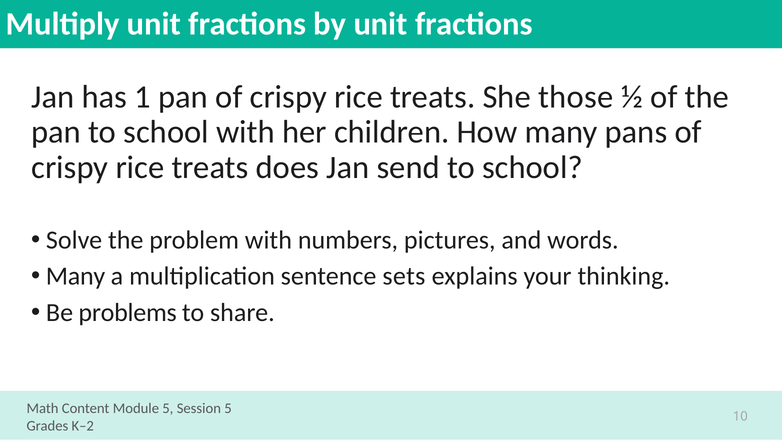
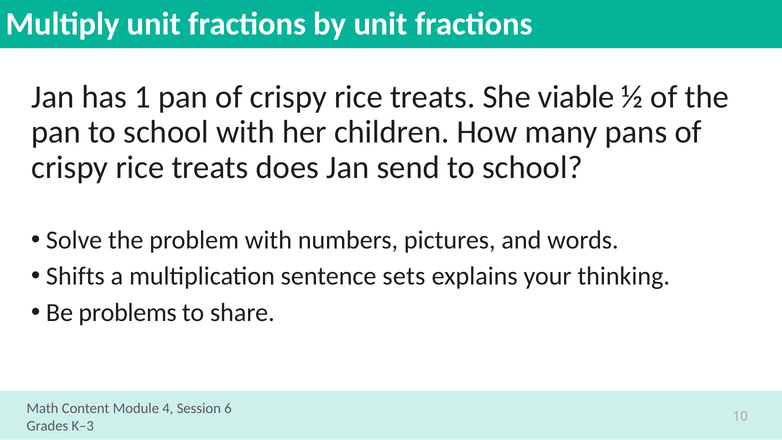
those: those -> viable
Many at (76, 276): Many -> Shifts
Module 5: 5 -> 4
Session 5: 5 -> 6
K–2: K–2 -> K–3
